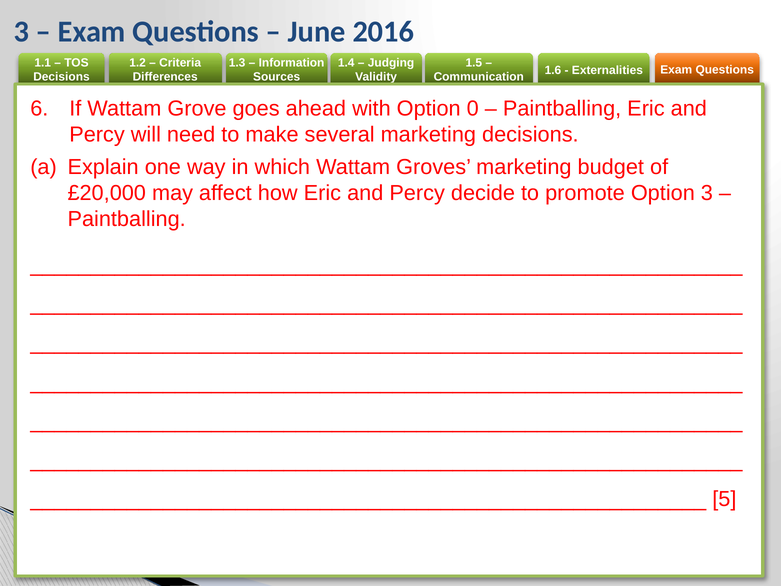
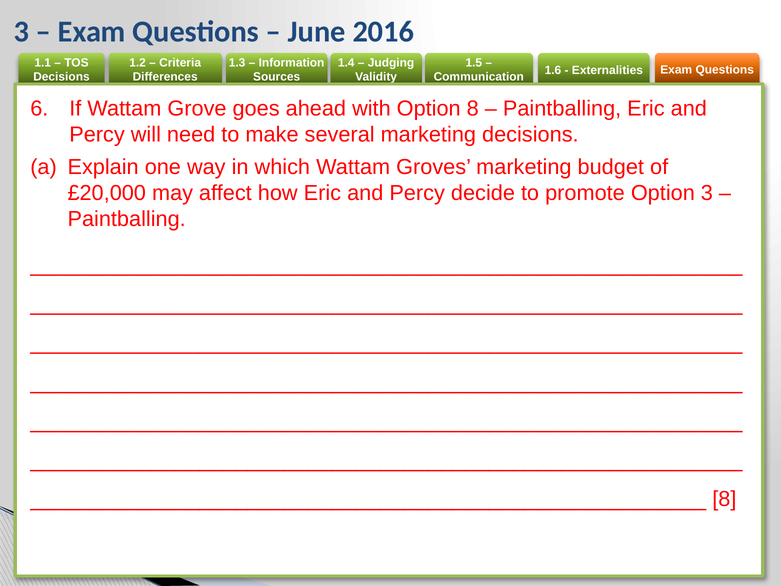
Option 0: 0 -> 8
5 at (724, 499): 5 -> 8
